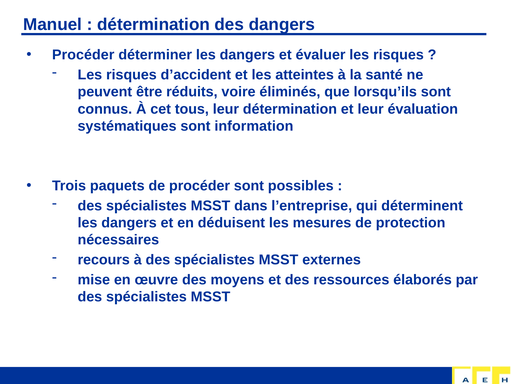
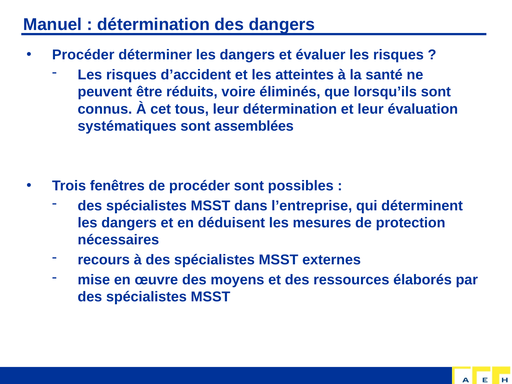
information: information -> assemblées
paquets: paquets -> fenêtres
